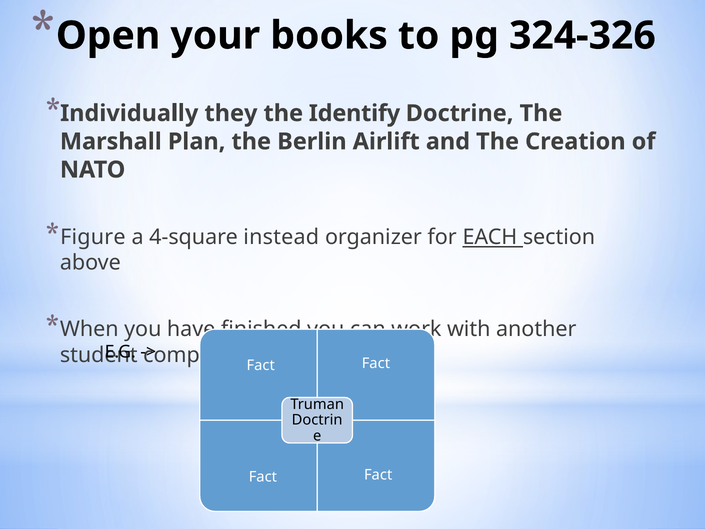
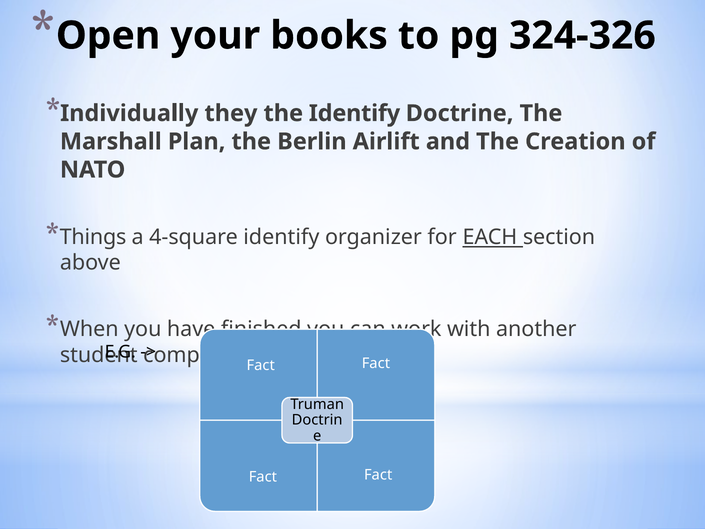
Figure: Figure -> Things
4-square instead: instead -> identify
